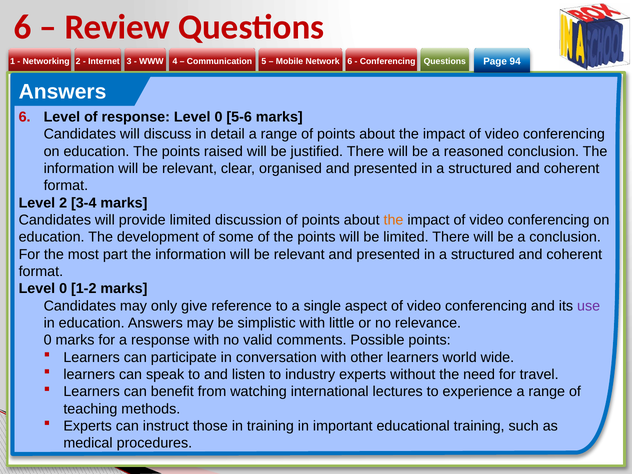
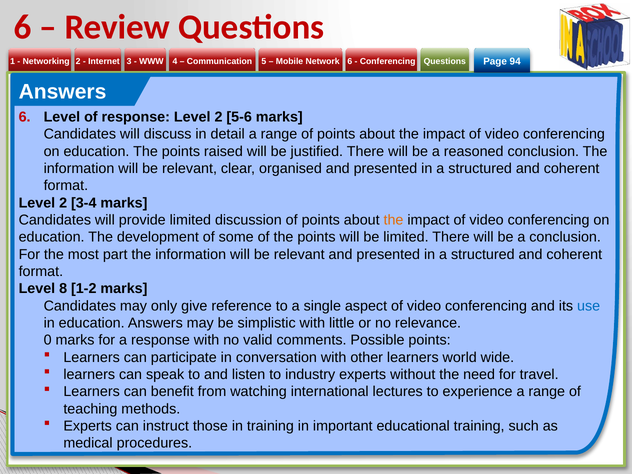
response Level 0: 0 -> 2
0 at (63, 289): 0 -> 8
use colour: purple -> blue
